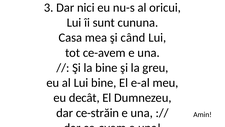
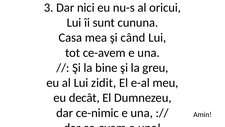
Lui bine: bine -> zidit
ce-străin: ce-străin -> ce-nimic
